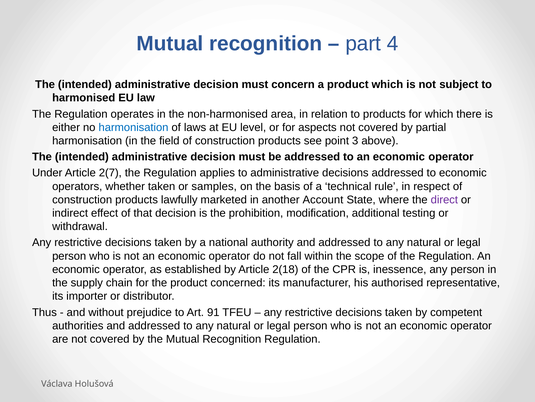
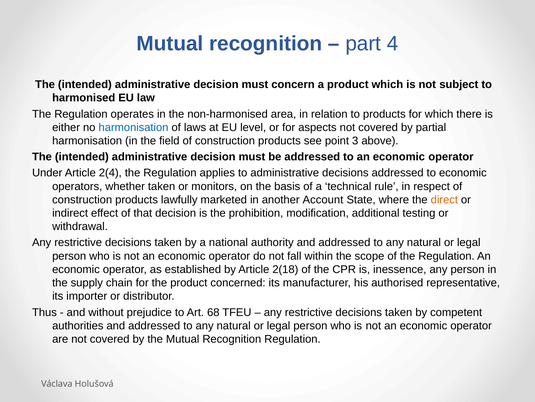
2(7: 2(7 -> 2(4
samples: samples -> monitors
direct colour: purple -> orange
91: 91 -> 68
